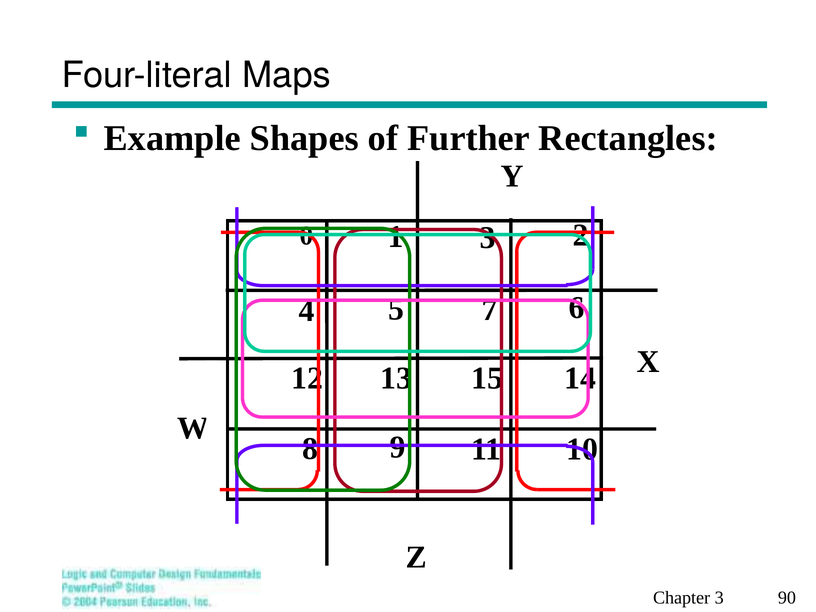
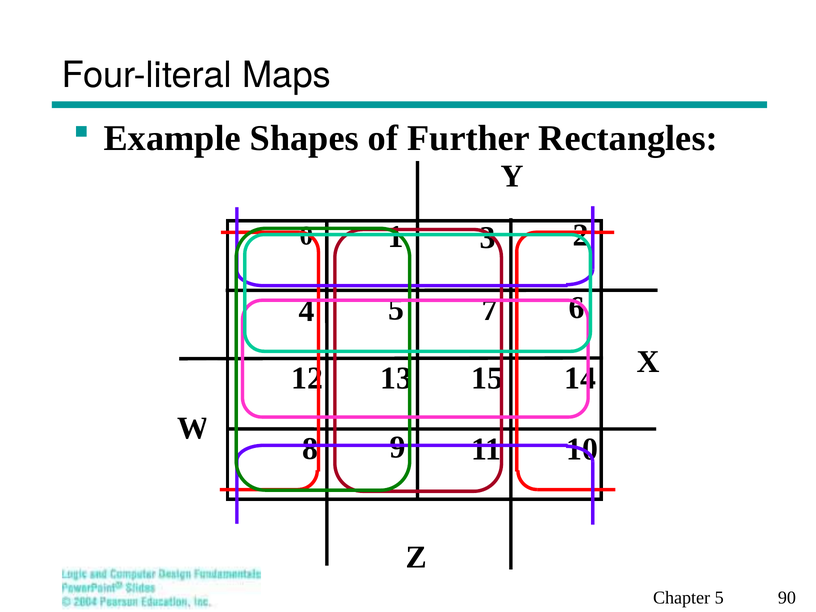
Chapter 3: 3 -> 5
